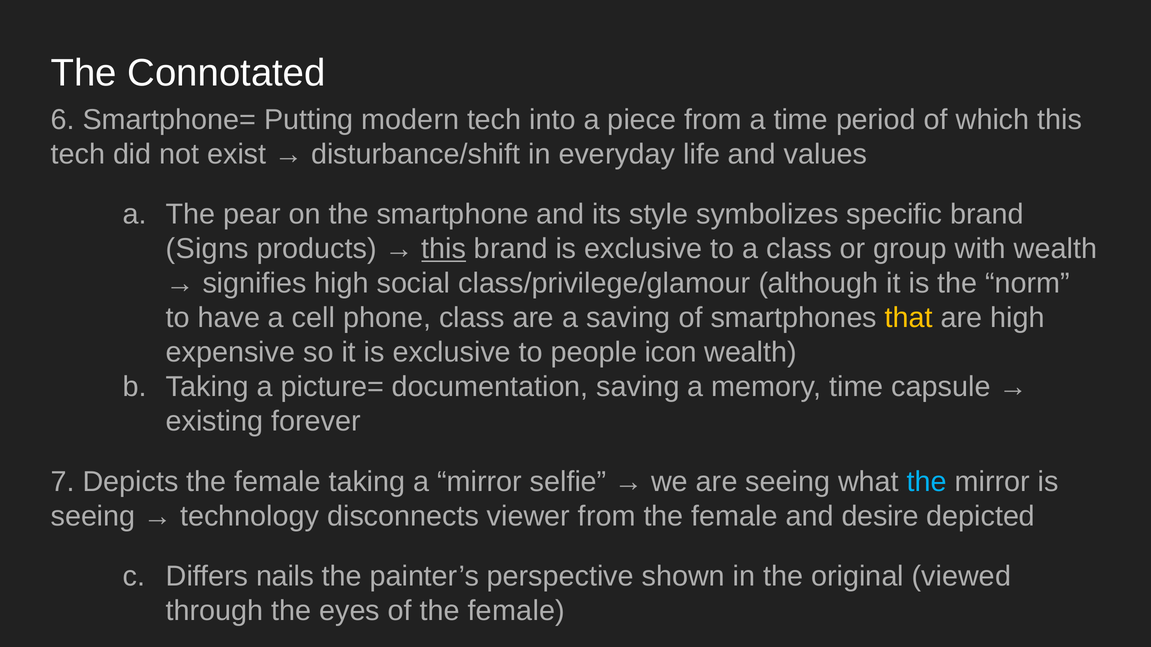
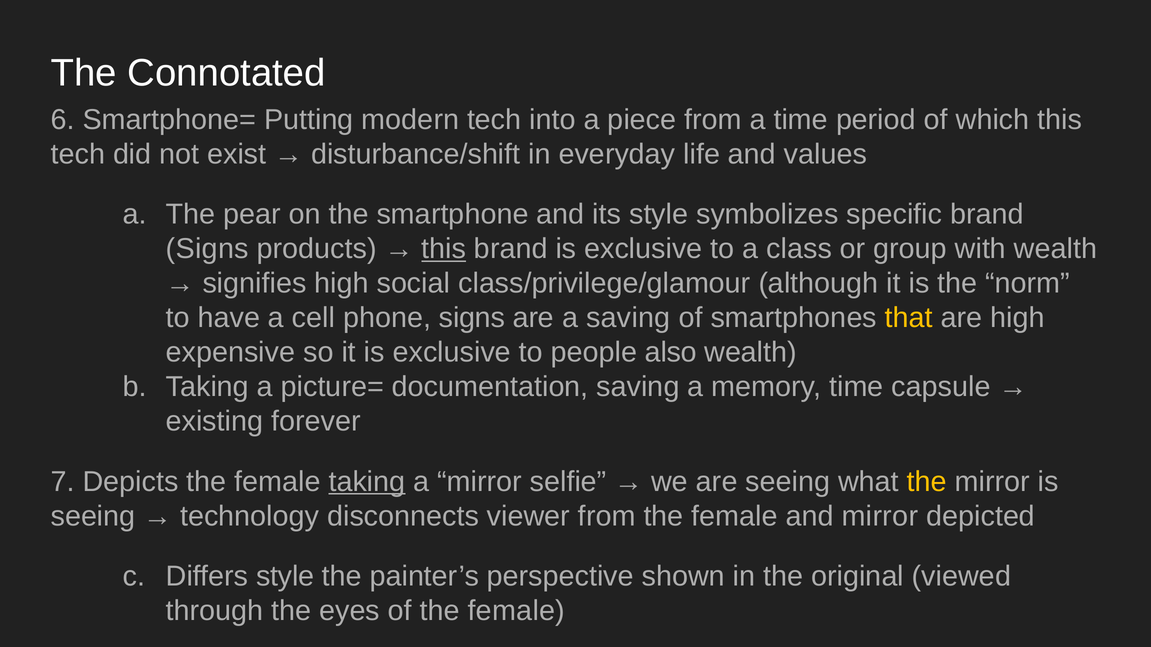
phone class: class -> signs
icon: icon -> also
taking at (367, 482) underline: none -> present
the at (927, 482) colour: light blue -> yellow
and desire: desire -> mirror
Differs nails: nails -> style
